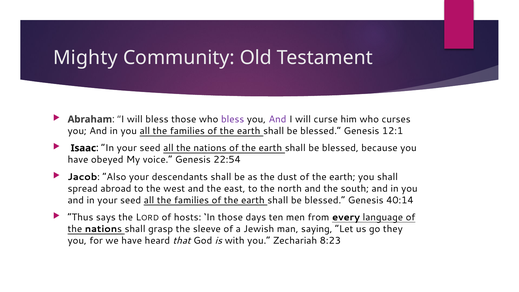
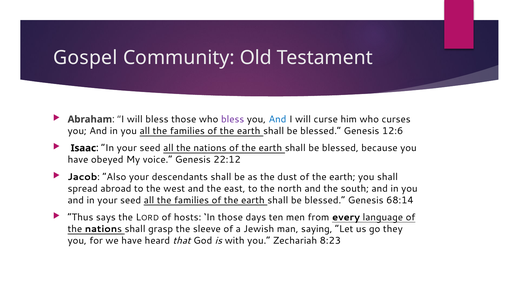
Mighty: Mighty -> Gospel
And at (277, 119) colour: purple -> blue
12:1: 12:1 -> 12:6
22:54: 22:54 -> 22:12
40:14: 40:14 -> 68:14
